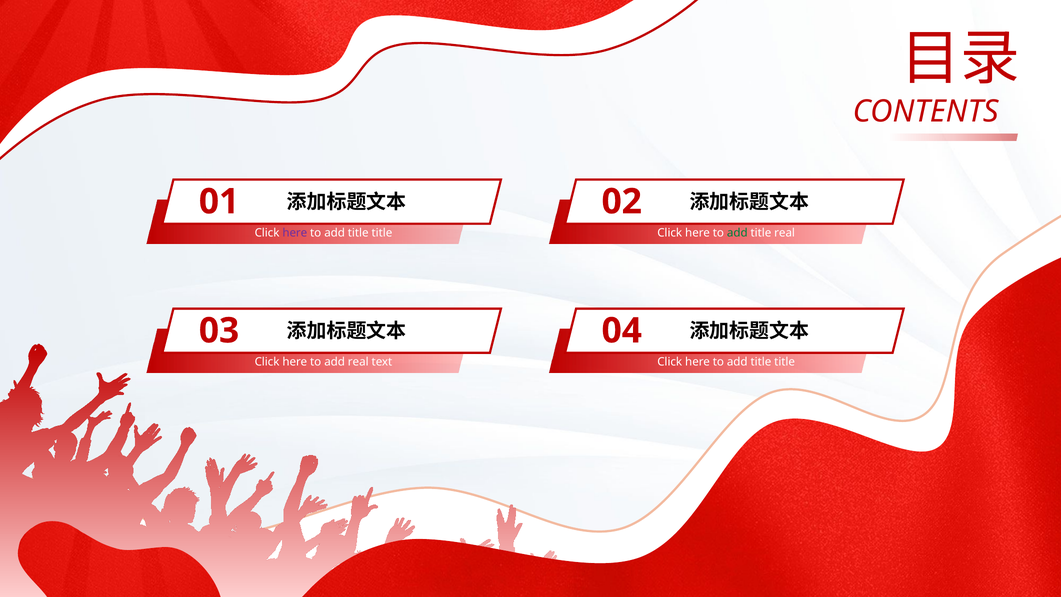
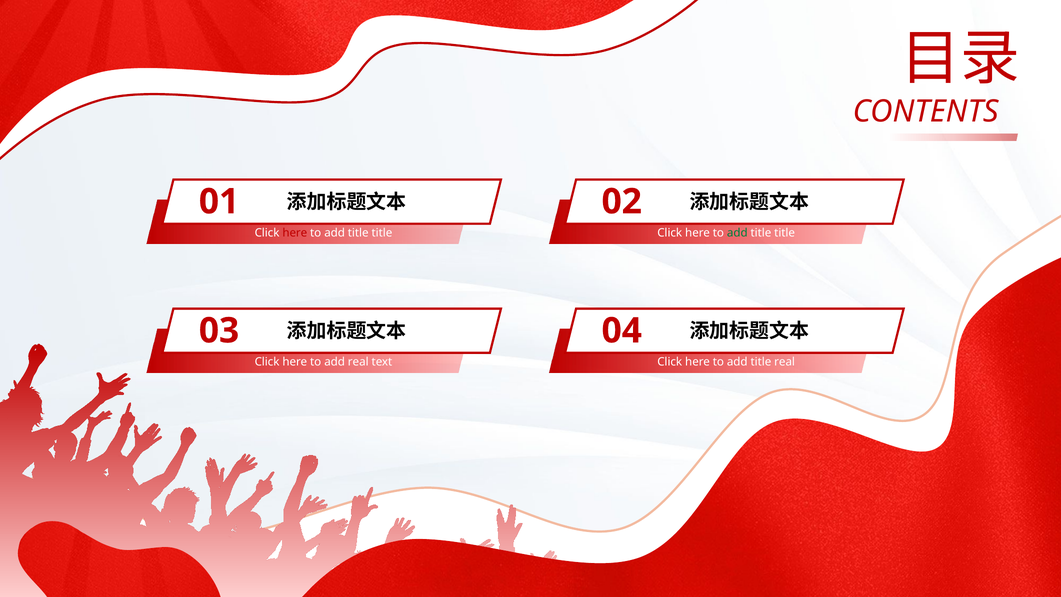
here at (295, 233) colour: purple -> red
real at (785, 233): real -> title
title at (785, 362): title -> real
